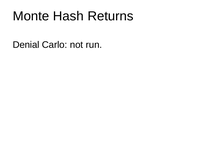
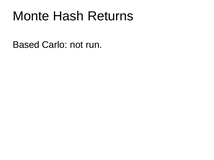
Denial: Denial -> Based
